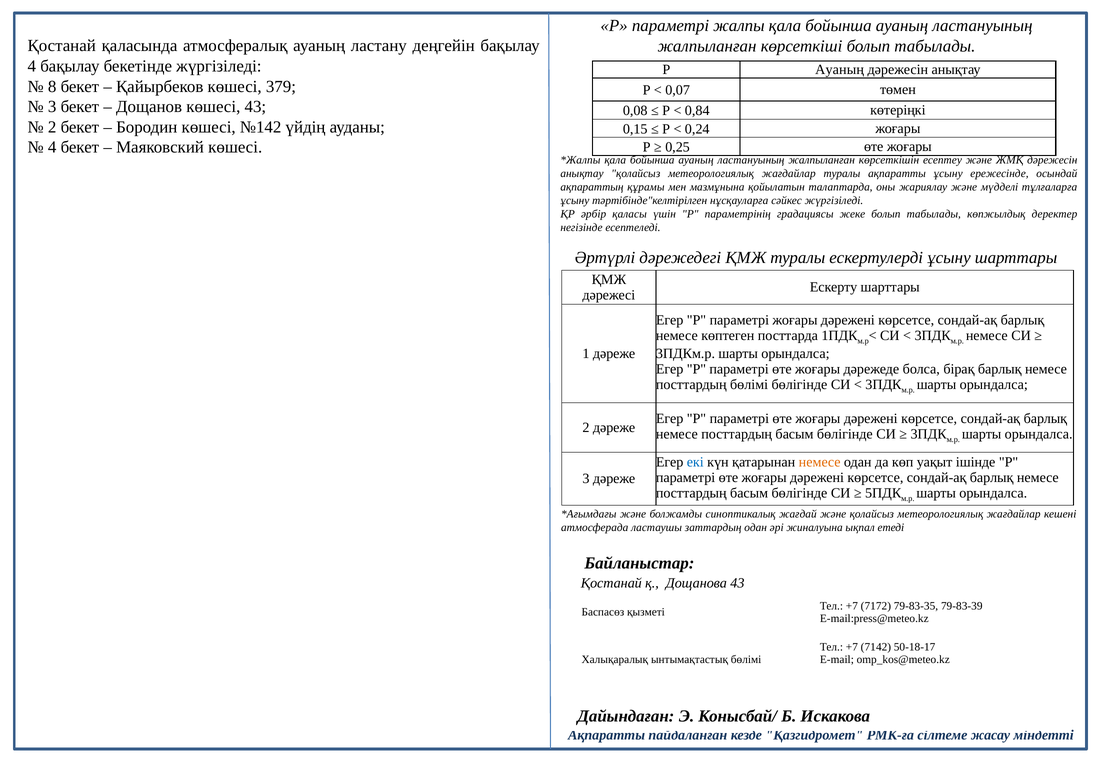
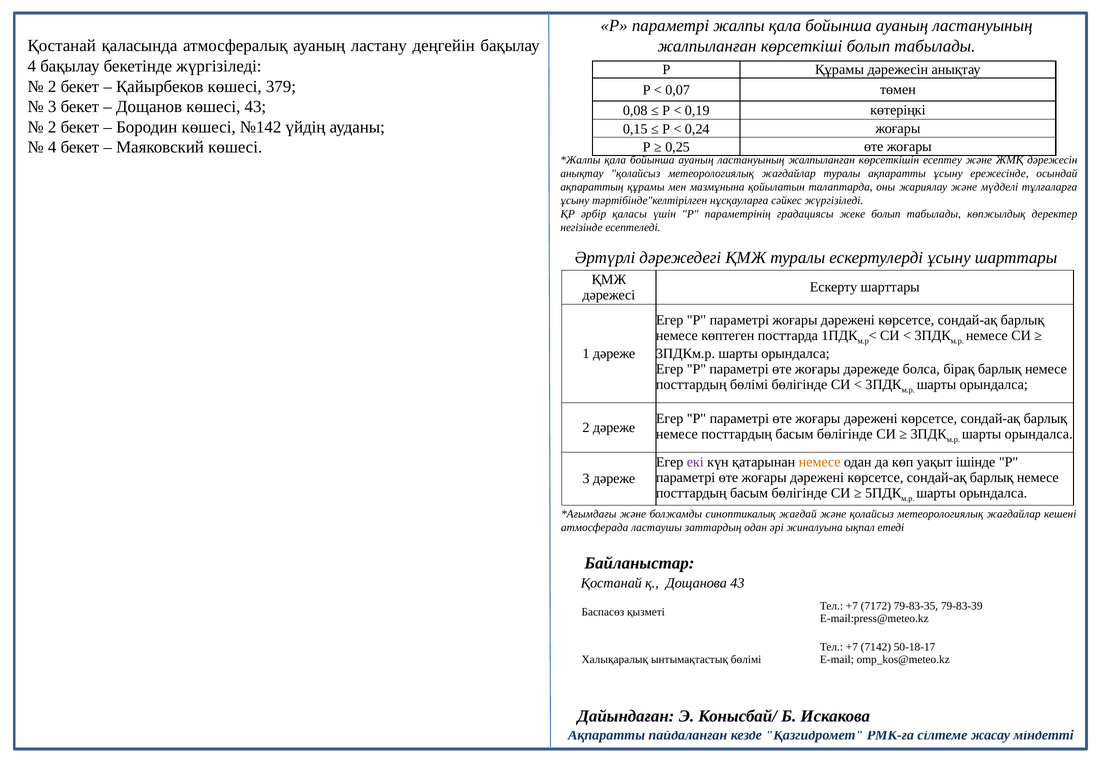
Р Ауаның: Ауаның -> Құрамы
8 at (52, 86): 8 -> 2
0,84: 0,84 -> 0,19
екі colour: blue -> purple
